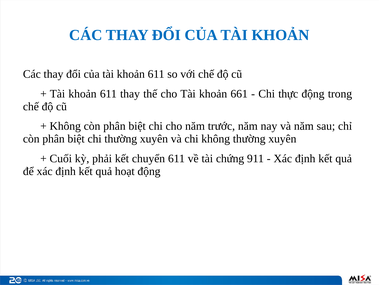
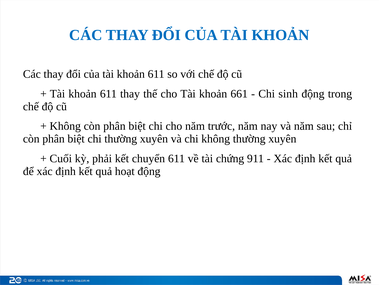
thực: thực -> sinh
